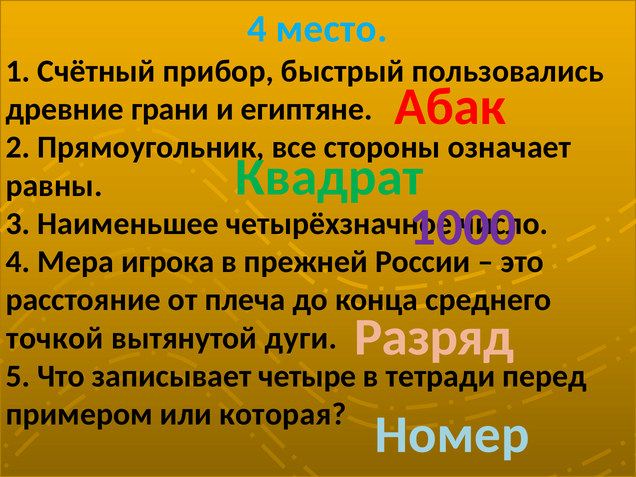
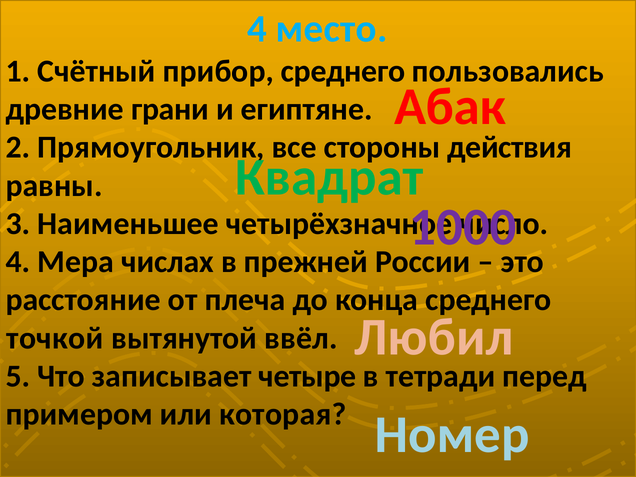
прибор быстрый: быстрый -> среднего
означает: означает -> действия
игрока: игрока -> числах
Разряд: Разряд -> Любил
дуги: дуги -> ввёл
